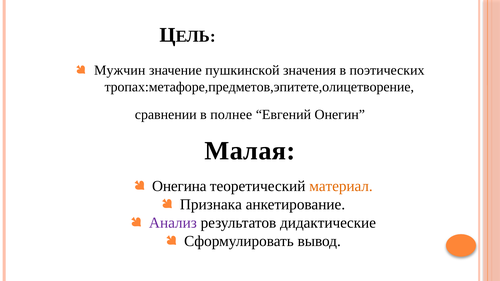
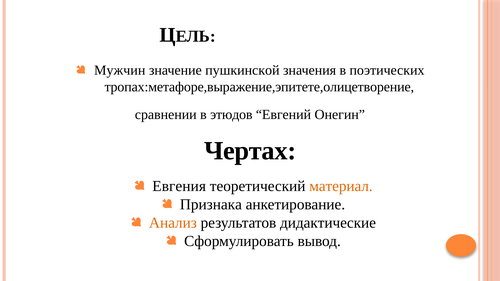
тропах:метафоре,предметов,эпитете,олицетворение: тропах:метафоре,предметов,эпитете,олицетворение -> тропах:метафоре,выражение,эпитете,олицетворение
полнее: полнее -> этюдов
Малая: Малая -> Чертах
Онегина: Онегина -> Евгения
Анализ colour: purple -> orange
